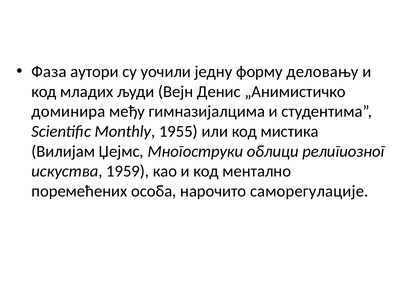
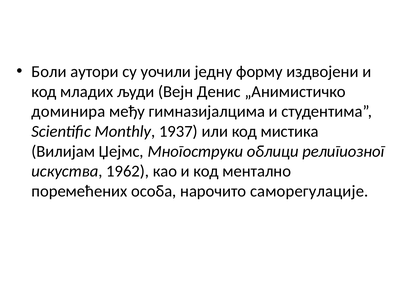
Фаза: Фаза -> Боли
деловању: деловању -> издвојени
1955: 1955 -> 1937
1959: 1959 -> 1962
